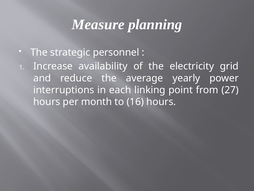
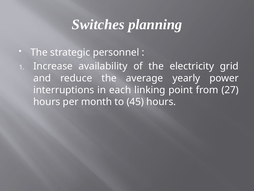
Measure: Measure -> Switches
16: 16 -> 45
